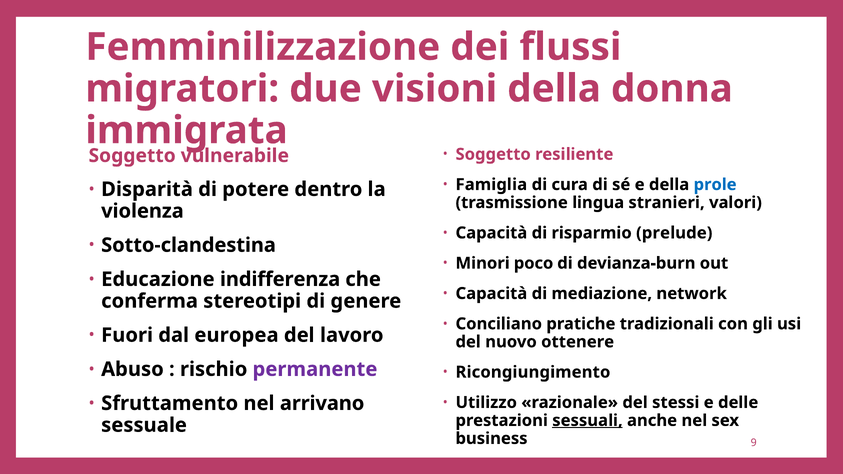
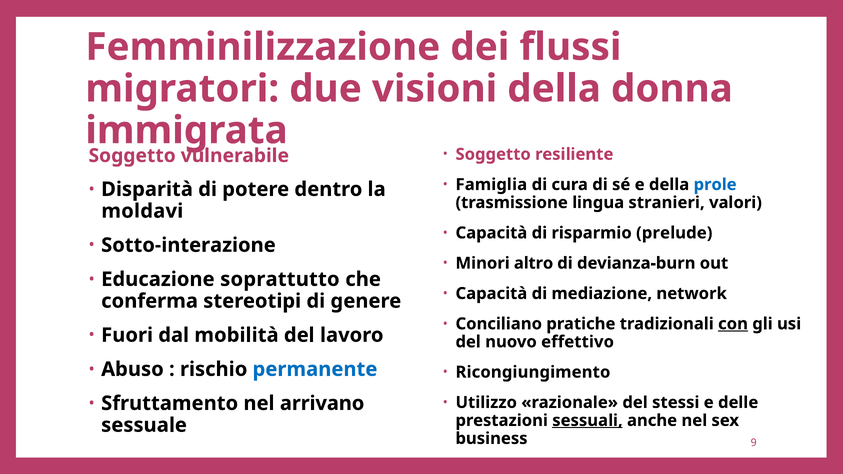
violenza: violenza -> moldavi
Sotto-clandestina: Sotto-clandestina -> Sotto-interazione
poco: poco -> altro
indifferenza: indifferenza -> soprattutto
con underline: none -> present
europea: europea -> mobilità
ottenere: ottenere -> effettivo
permanente colour: purple -> blue
